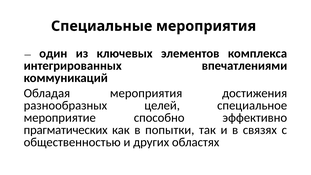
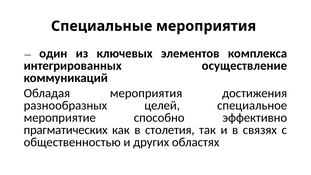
впечатлениями: впечатлениями -> осуществление
попытки: попытки -> столетия
